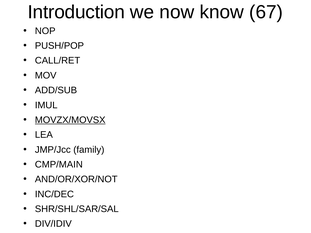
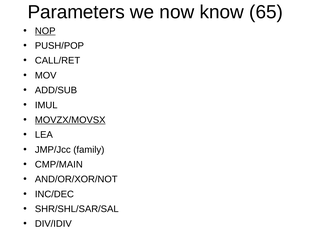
Introduction: Introduction -> Parameters
67: 67 -> 65
NOP underline: none -> present
